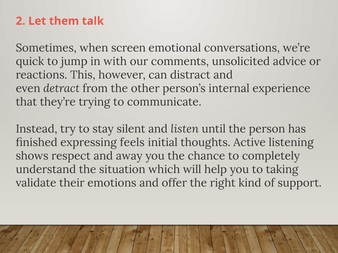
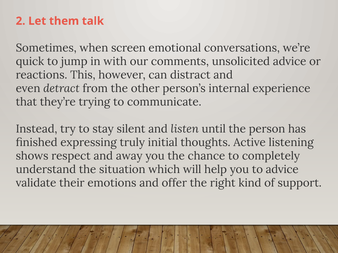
feels: feels -> truly
to taking: taking -> advice
